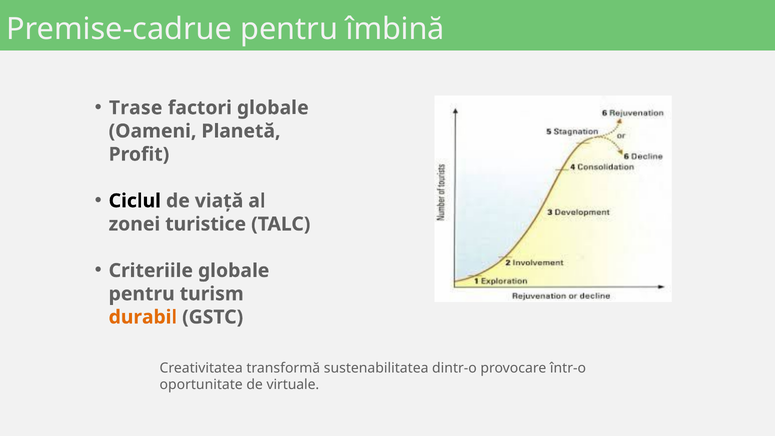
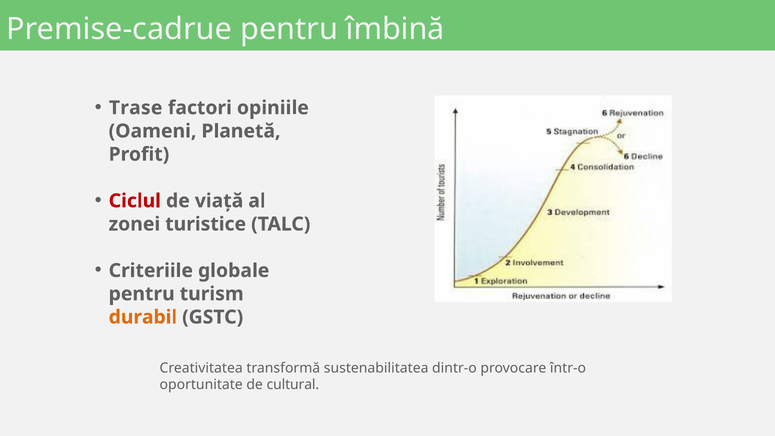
factori globale: globale -> opiniile
Ciclul colour: black -> red
virtuale: virtuale -> cultural
